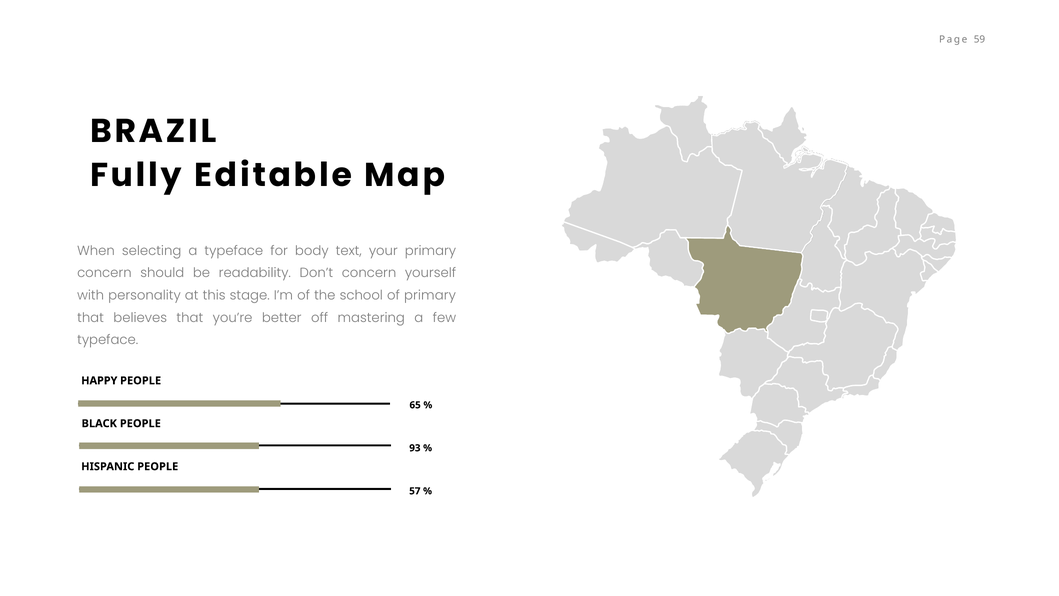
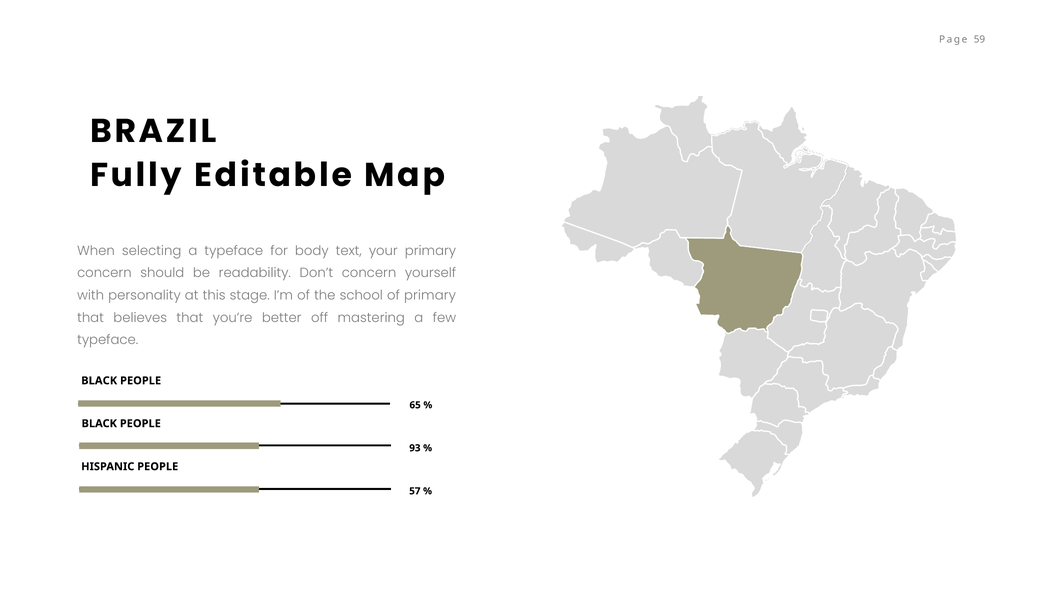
HAPPY at (99, 381): HAPPY -> BLACK
